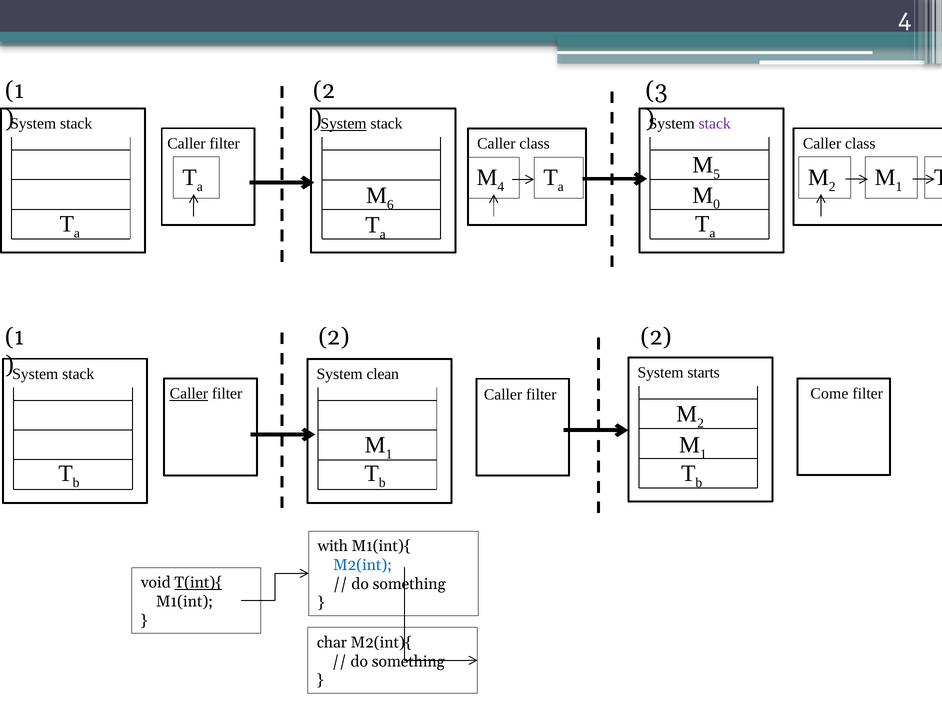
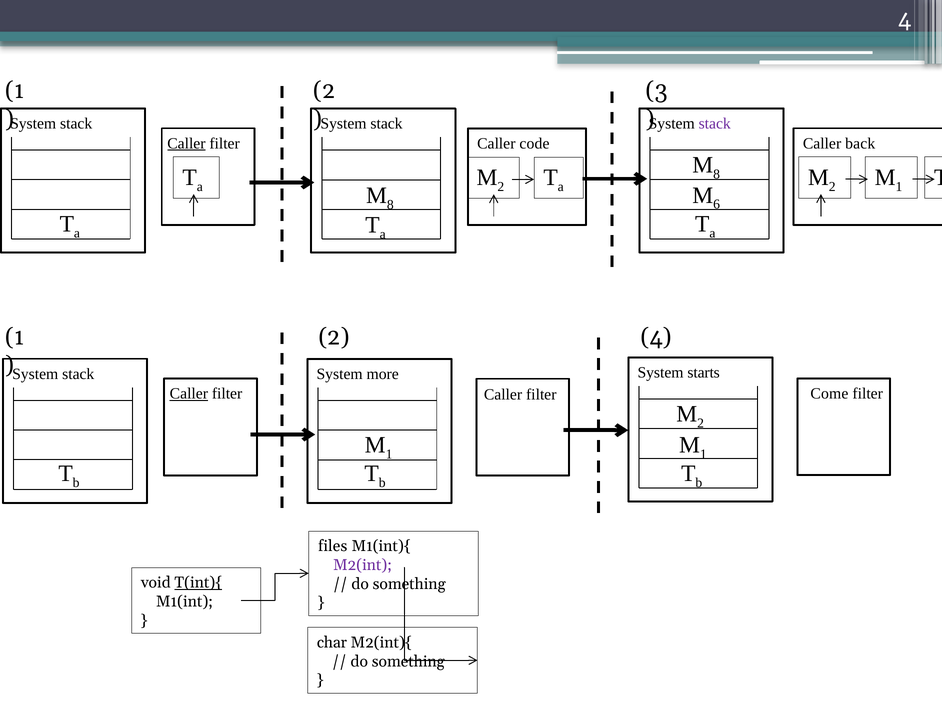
System at (343, 124) underline: present -> none
Caller at (186, 144) underline: none -> present
class at (860, 144): class -> back
class at (535, 144): class -> code
5 at (717, 174): 5 -> 8
4 at (501, 187): 4 -> 2
6 at (390, 205): 6 -> 8
0: 0 -> 6
2 2: 2 -> 4
clean: clean -> more
with: with -> files
M2(int colour: blue -> purple
